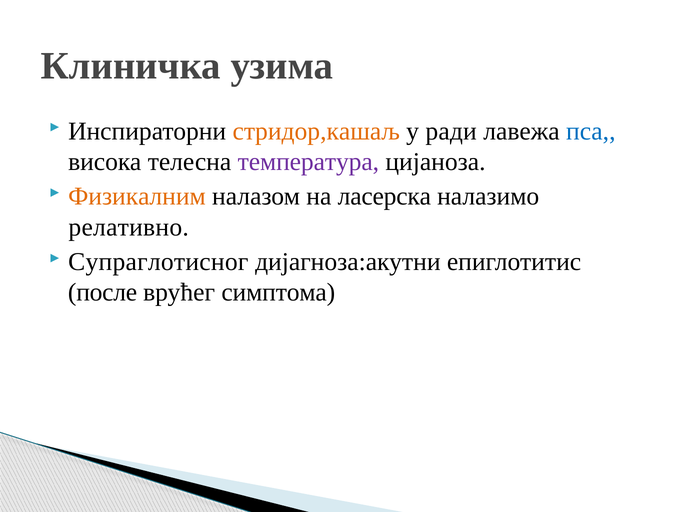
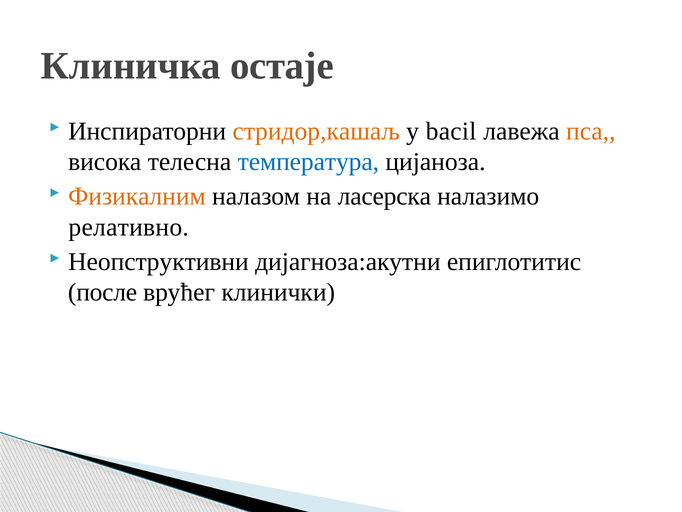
узима: узима -> остаје
ради: ради -> bacil
пса colour: blue -> orange
температура colour: purple -> blue
Супраглотисног: Супраглотисног -> Неопструктивни
симптома: симптома -> клинички
